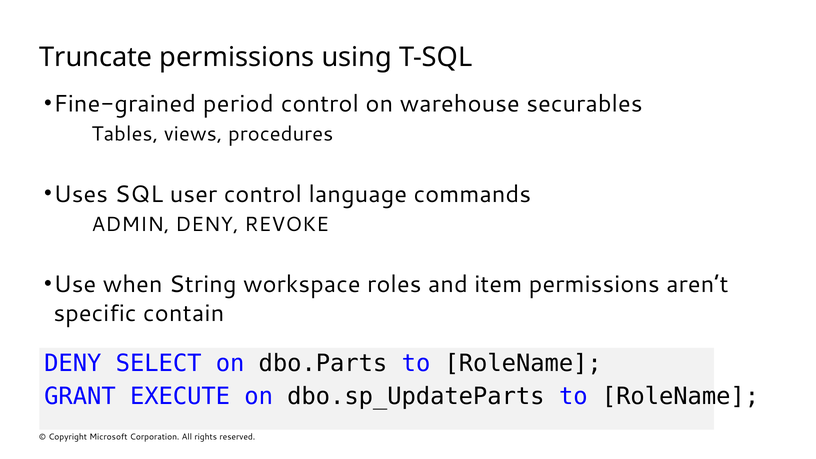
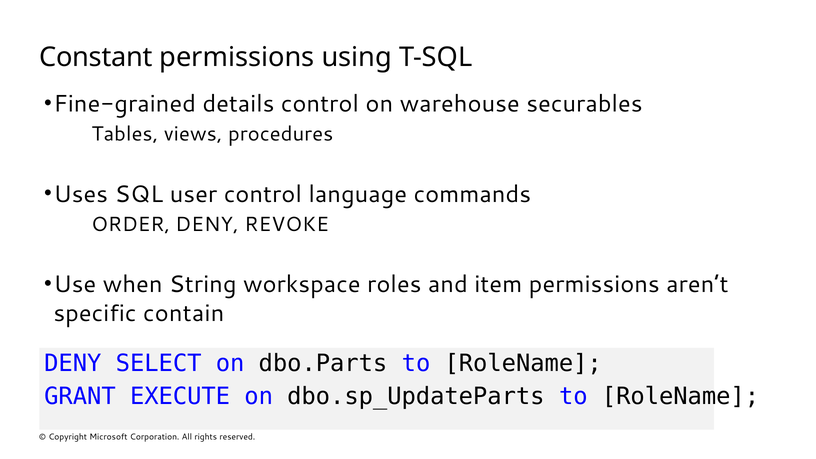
Truncate: Truncate -> Constant
period: period -> details
ADMIN: ADMIN -> ORDER
